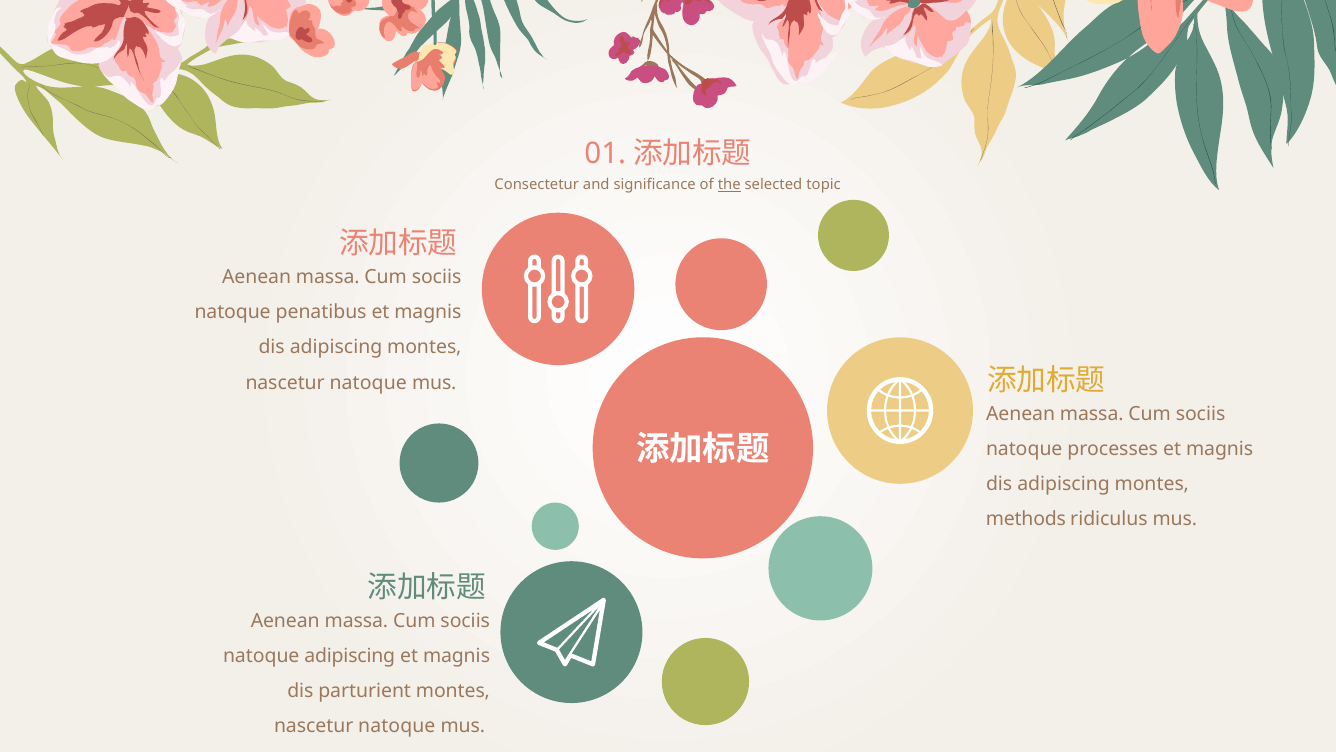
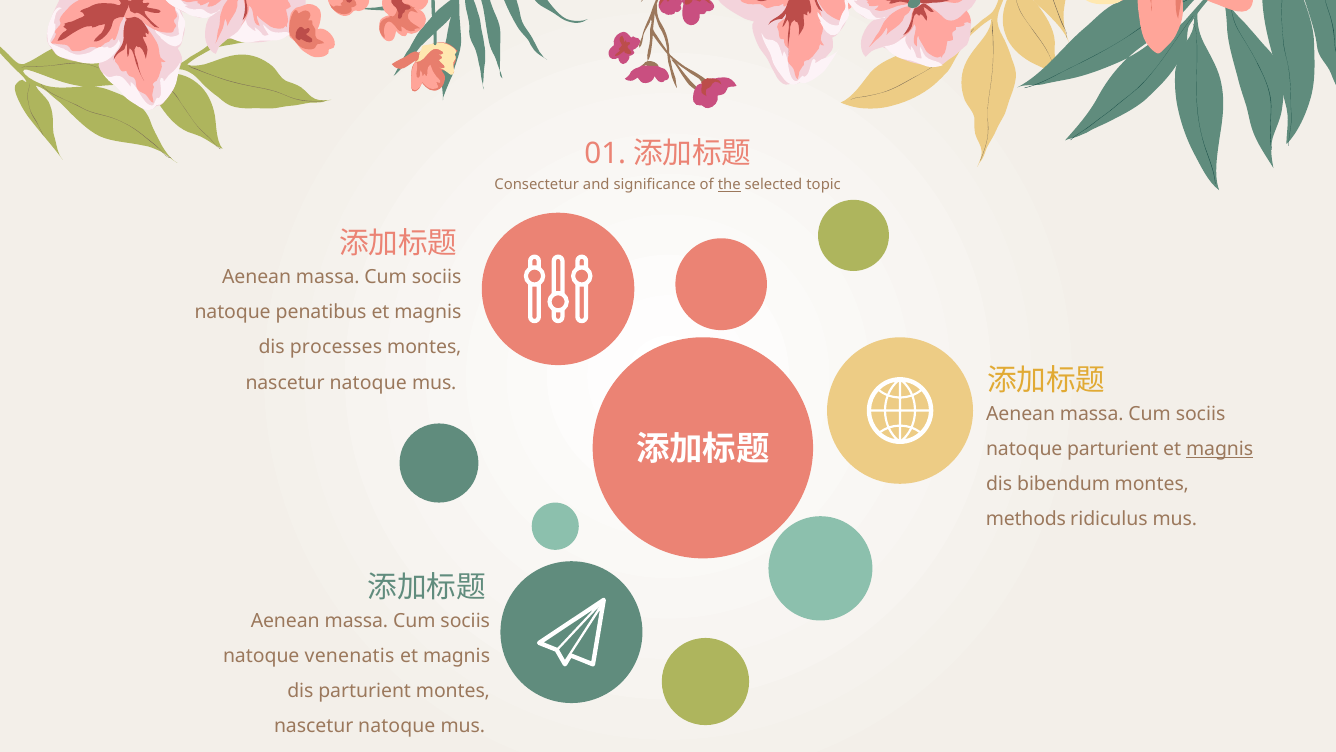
adipiscing at (336, 347): adipiscing -> processes
natoque processes: processes -> parturient
magnis at (1220, 449) underline: none -> present
adipiscing at (1064, 484): adipiscing -> bibendum
natoque adipiscing: adipiscing -> venenatis
